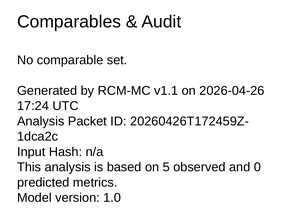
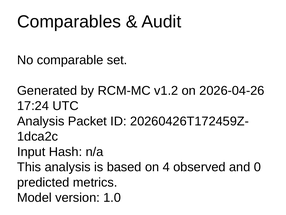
v1.1: v1.1 -> v1.2
5: 5 -> 4
